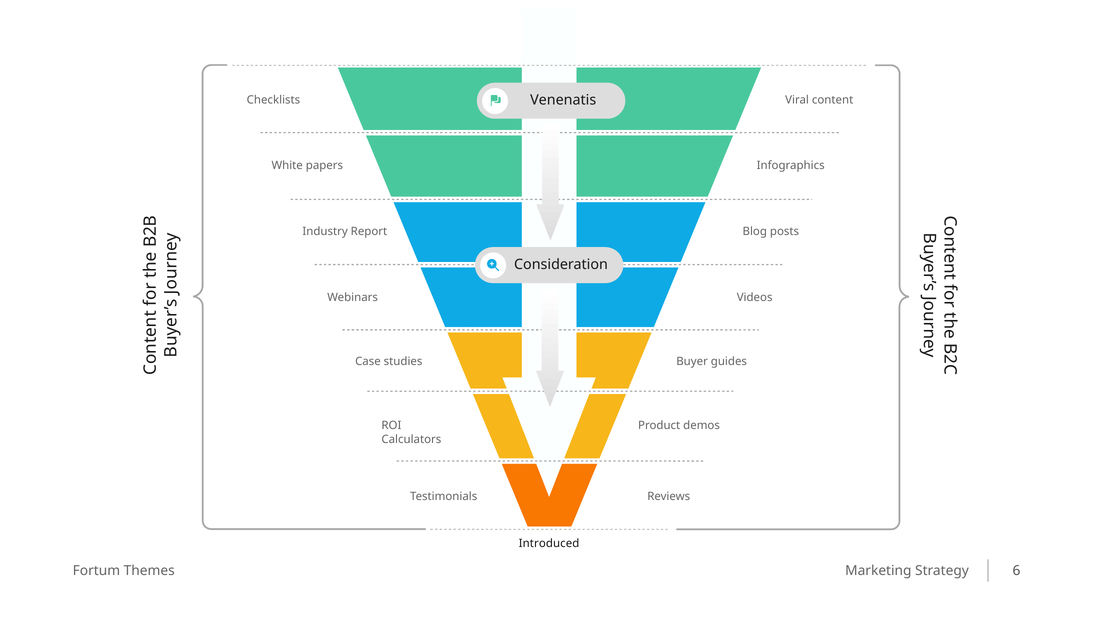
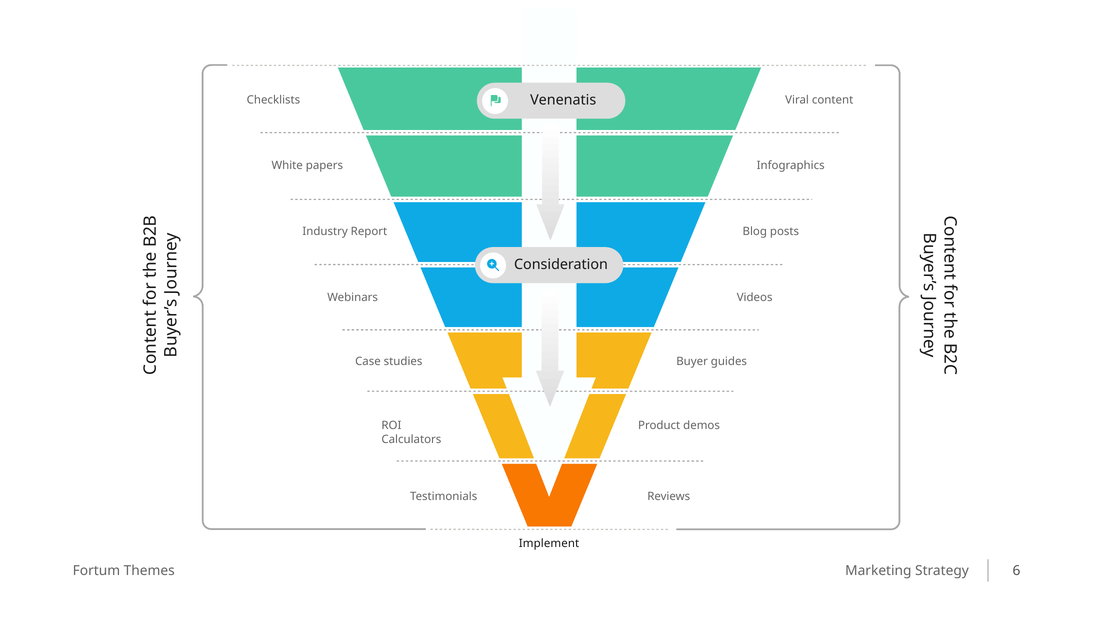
Introduced: Introduced -> Implement
